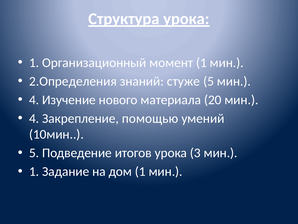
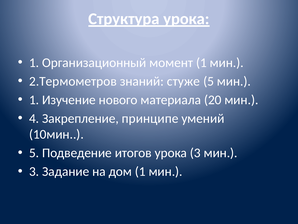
2.Определения: 2.Определения -> 2.Термометров
4 at (34, 100): 4 -> 1
помощью: помощью -> принципе
1 at (34, 171): 1 -> 3
